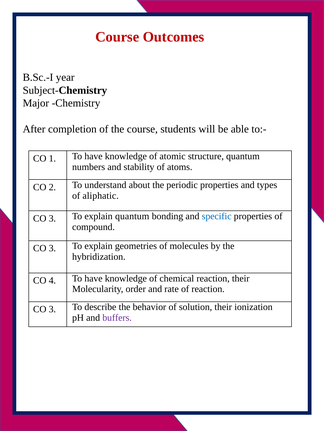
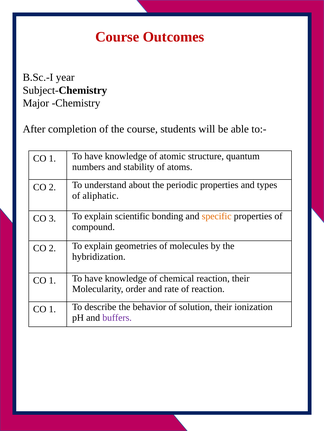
explain quantum: quantum -> scientific
specific colour: blue -> orange
3 at (52, 249): 3 -> 2
4 at (52, 281): 4 -> 1
3 at (52, 310): 3 -> 1
